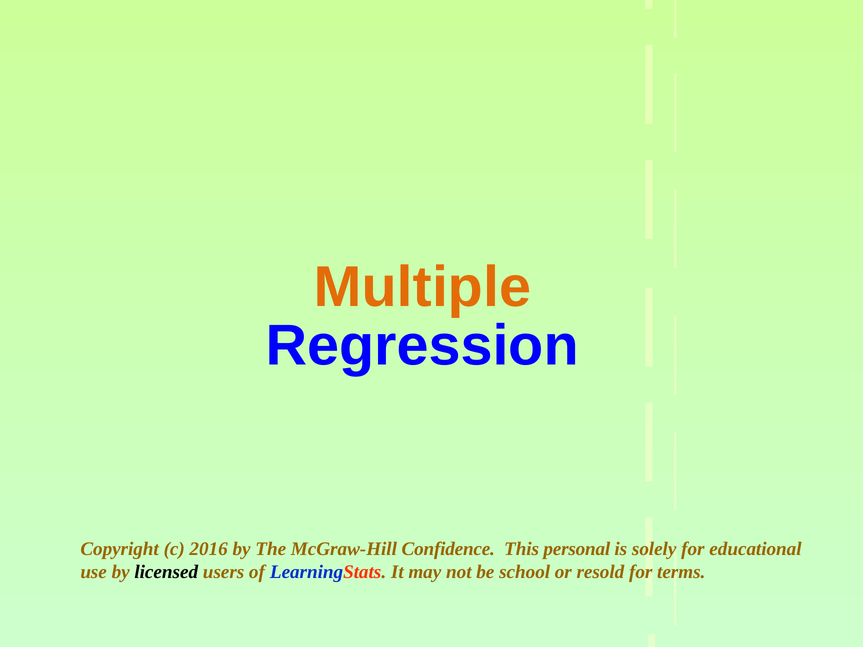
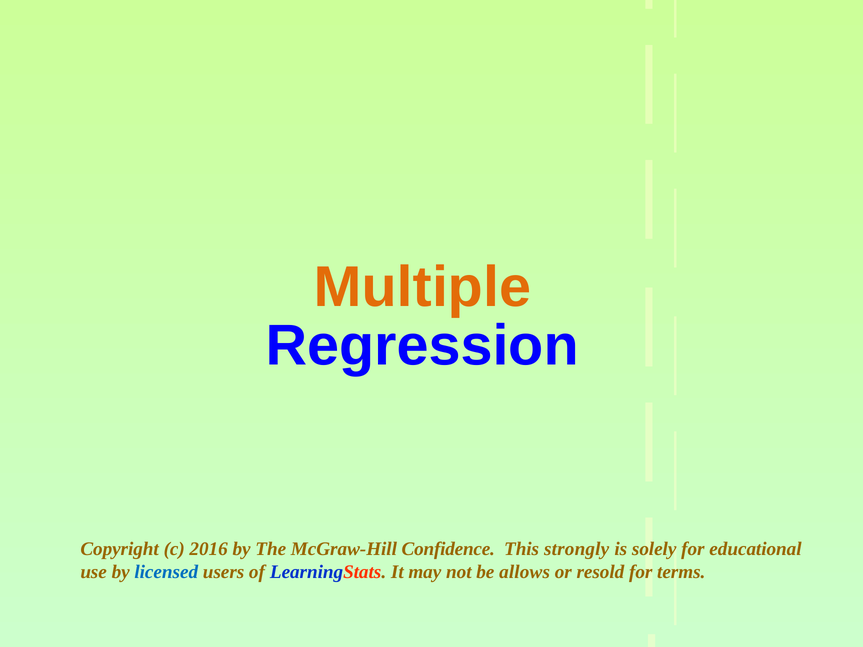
personal: personal -> strongly
licensed colour: black -> blue
school: school -> allows
